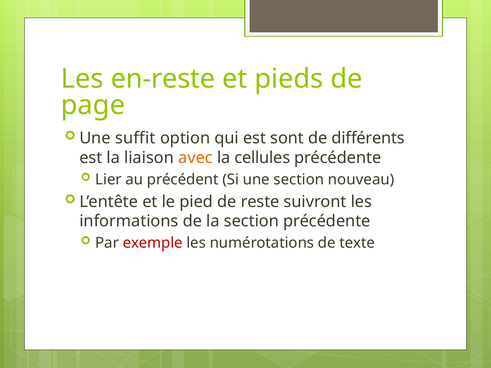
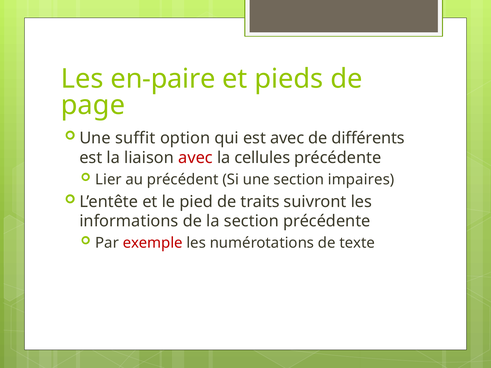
en-reste: en-reste -> en-paire
est sont: sont -> avec
avec at (195, 158) colour: orange -> red
nouveau: nouveau -> impaires
reste: reste -> traits
